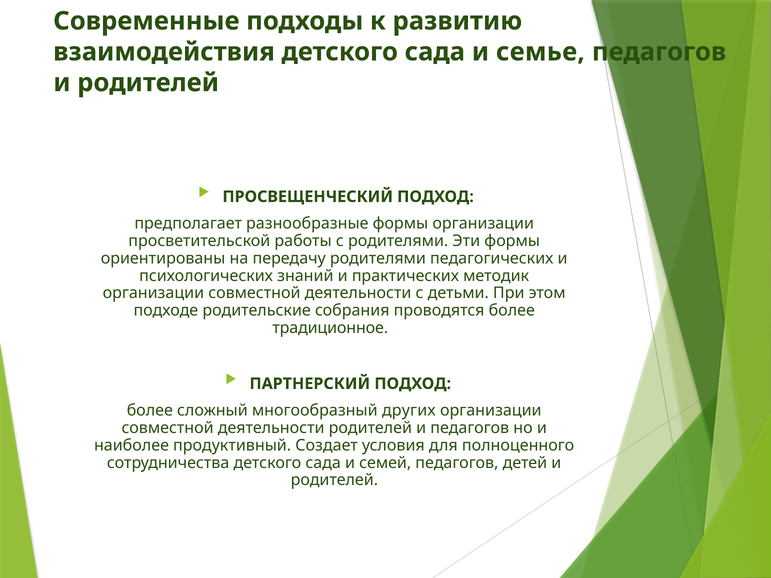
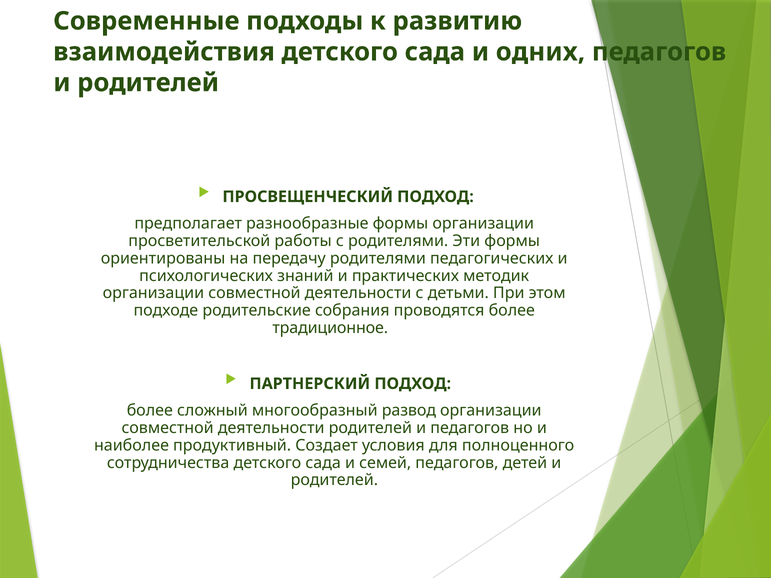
семье: семье -> одних
других: других -> развод
